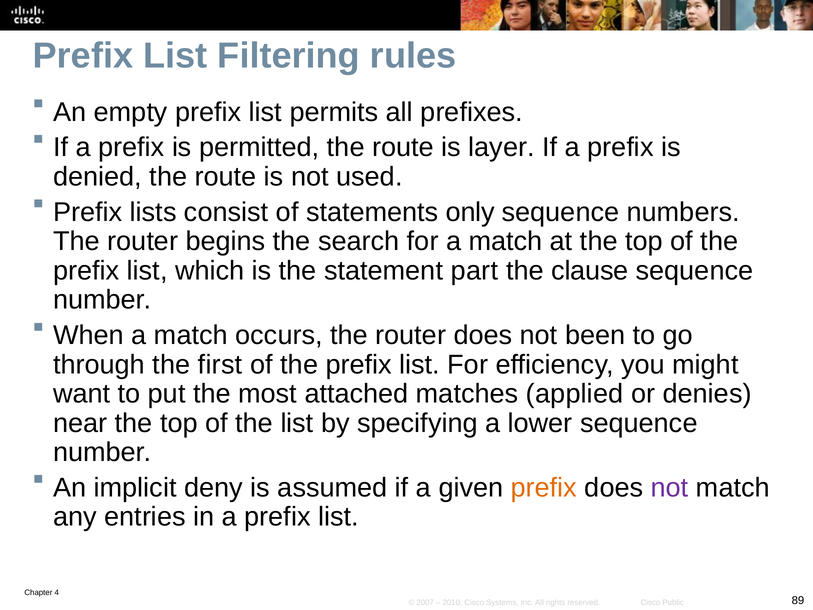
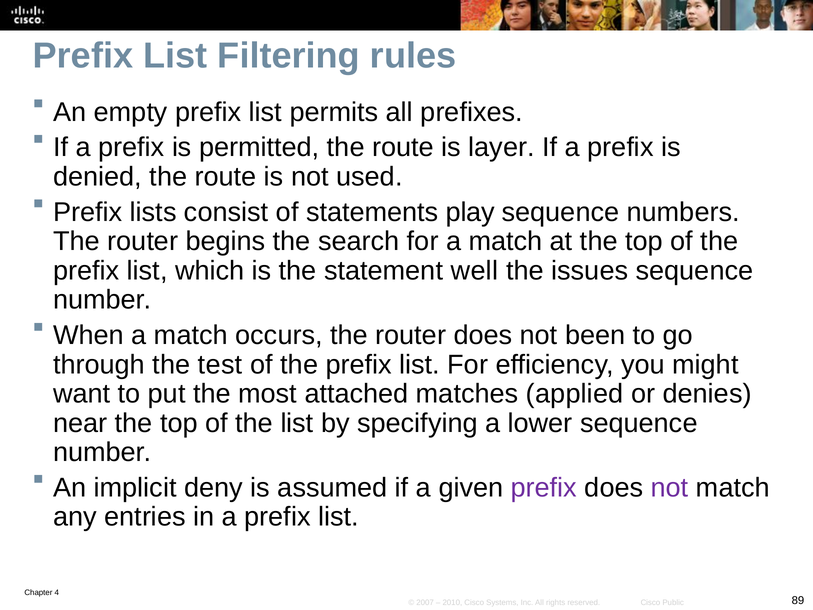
only: only -> play
part: part -> well
clause: clause -> issues
first: first -> test
prefix at (544, 488) colour: orange -> purple
